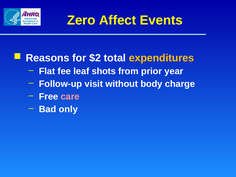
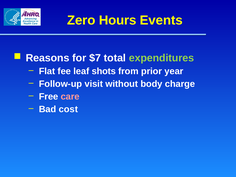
Affect: Affect -> Hours
$2: $2 -> $7
expenditures colour: yellow -> light green
only: only -> cost
